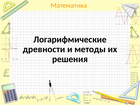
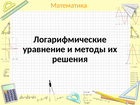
древности: древности -> уравнение
